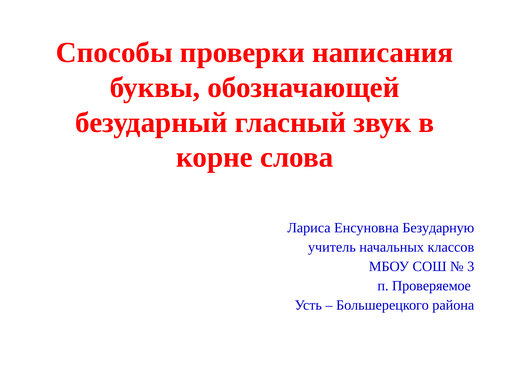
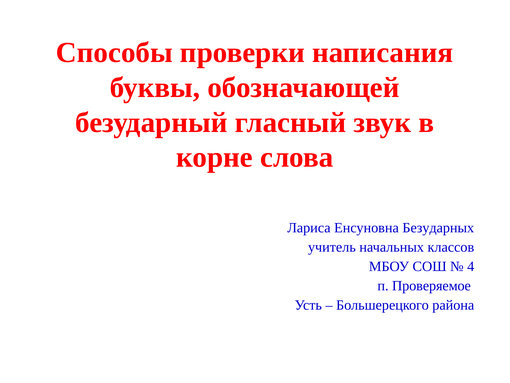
Безударную: Безударную -> Безударных
3: 3 -> 4
